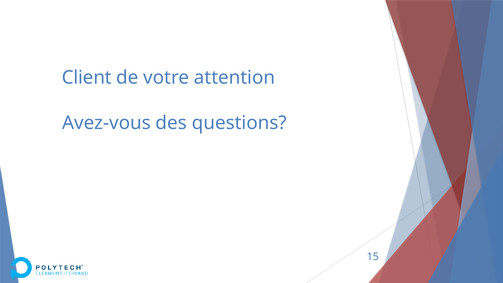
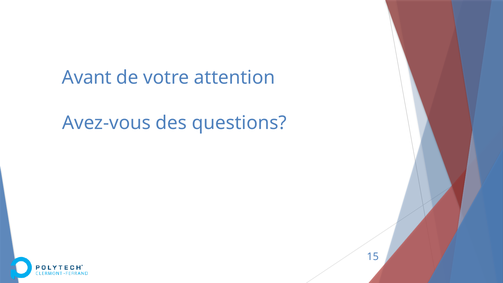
Client: Client -> Avant
